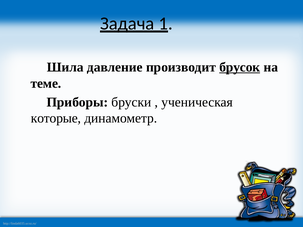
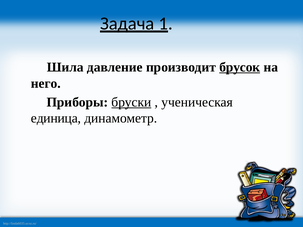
теме: теме -> него
бруски underline: none -> present
которые: которые -> единица
